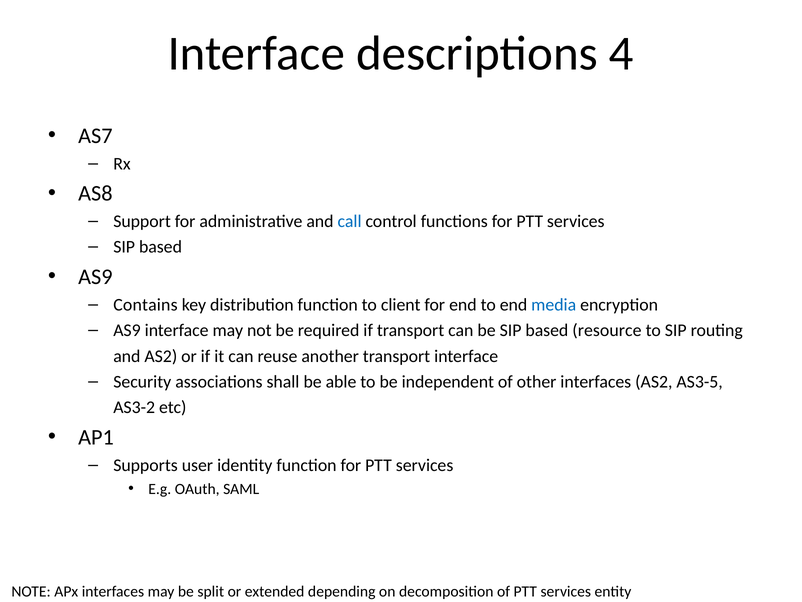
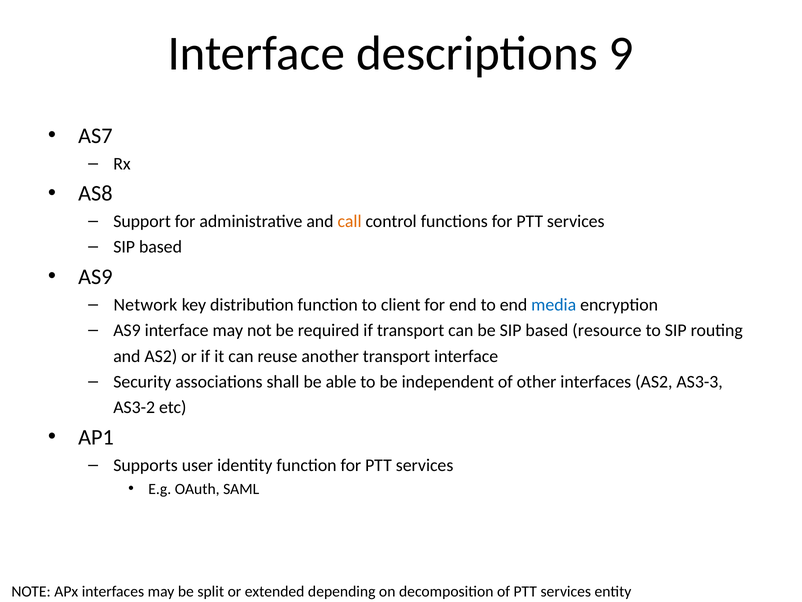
4: 4 -> 9
call colour: blue -> orange
Contains: Contains -> Network
AS3-5: AS3-5 -> AS3-3
